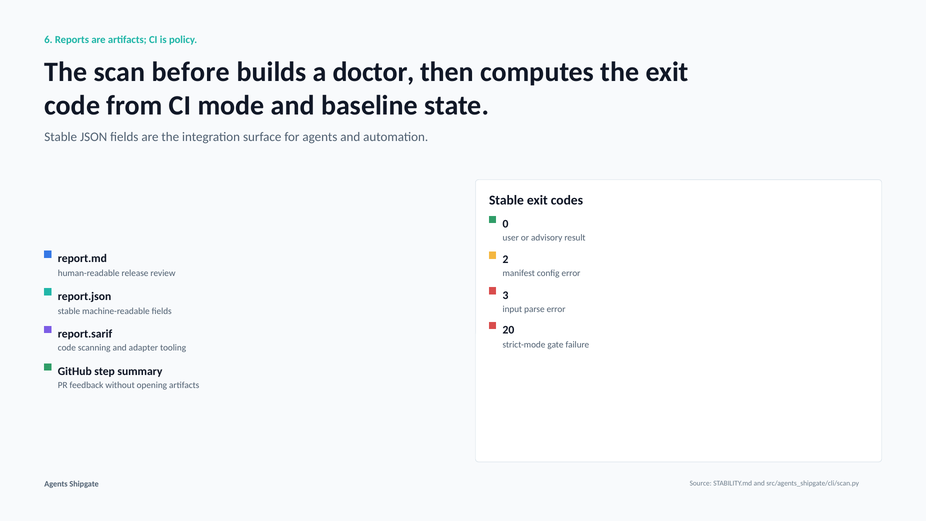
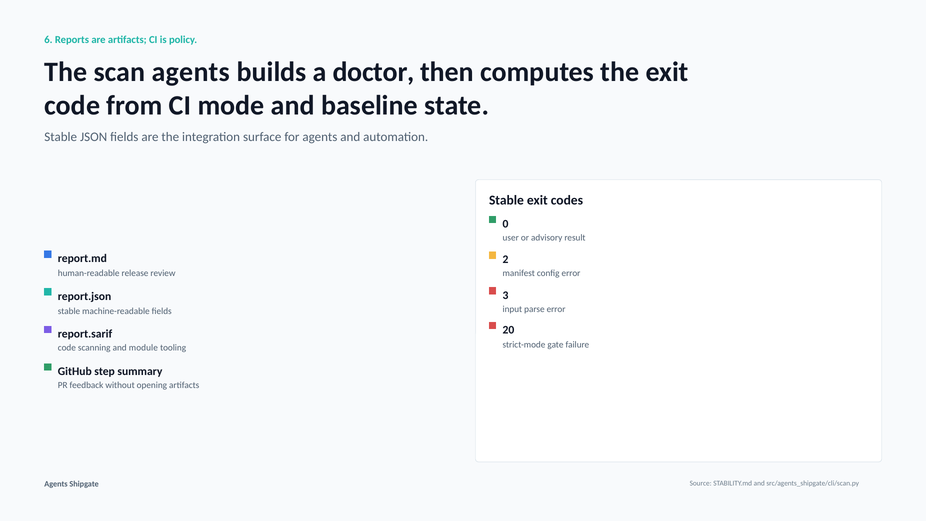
scan before: before -> agents
adapter: adapter -> module
